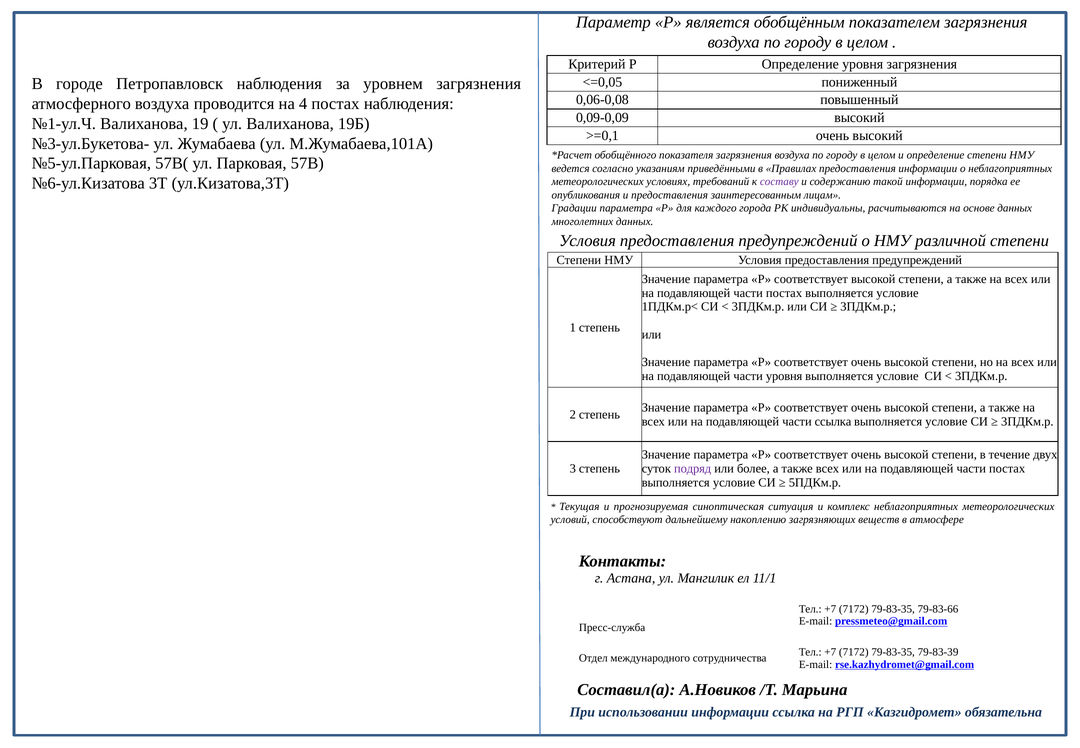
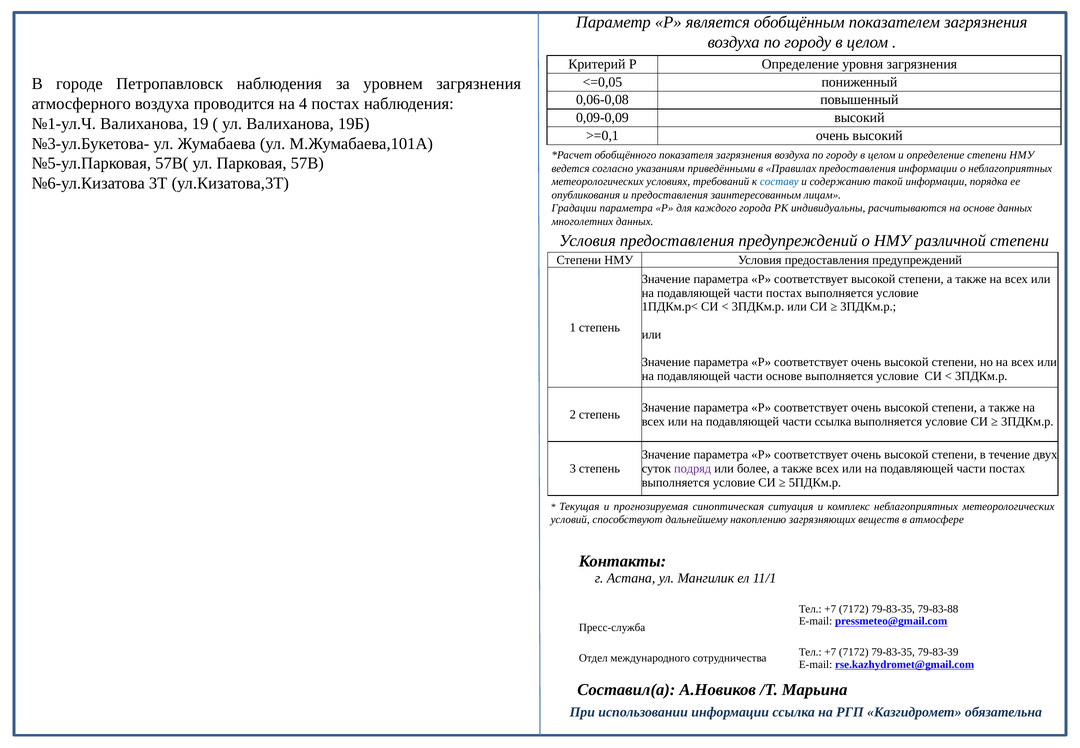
составу colour: purple -> blue
части уровня: уровня -> основе
79-83-66: 79-83-66 -> 79-83-88
